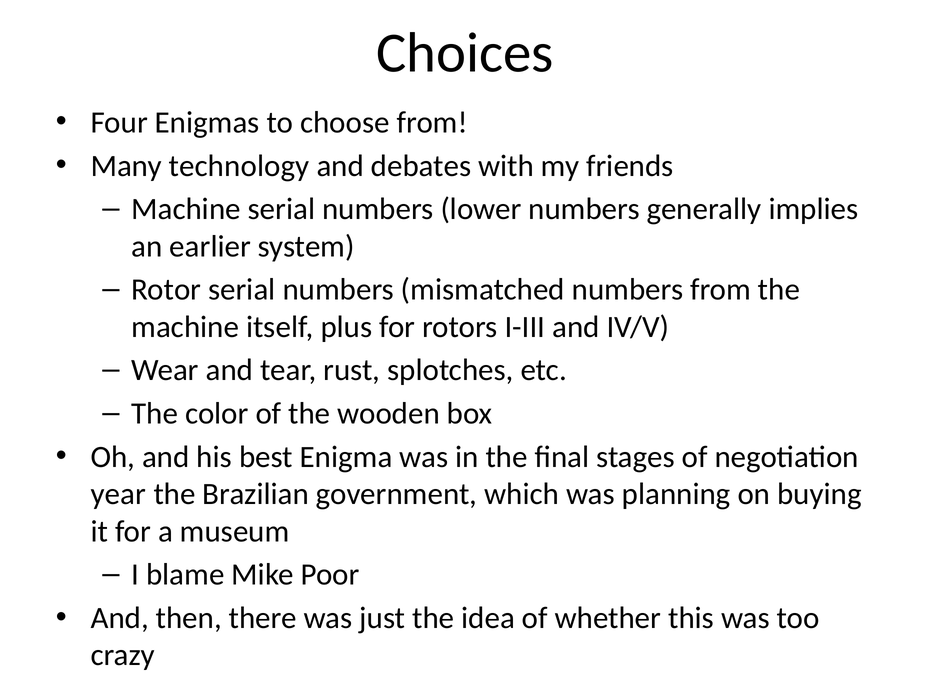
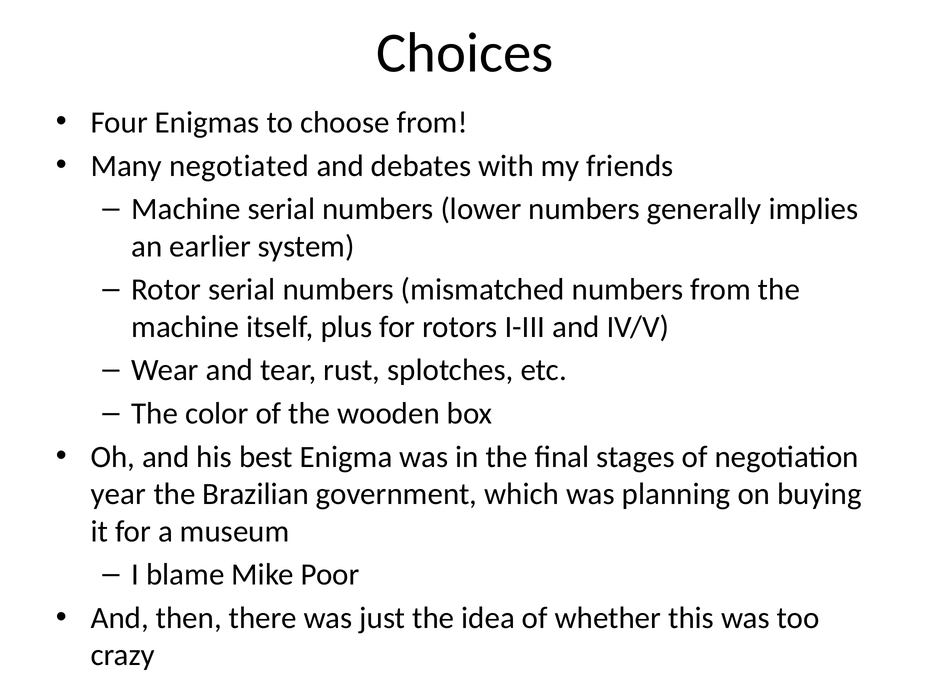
technology: technology -> negotiated
